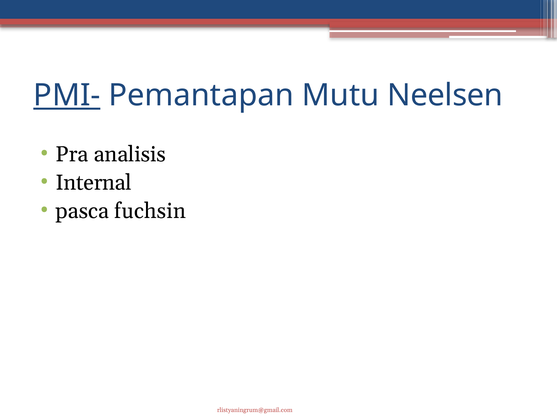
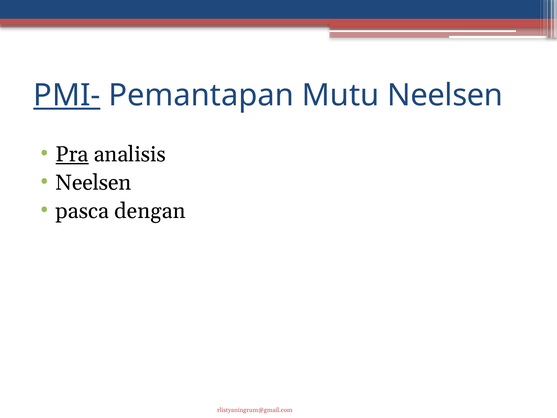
Pra underline: none -> present
Internal at (94, 183): Internal -> Neelsen
fuchsin: fuchsin -> dengan
